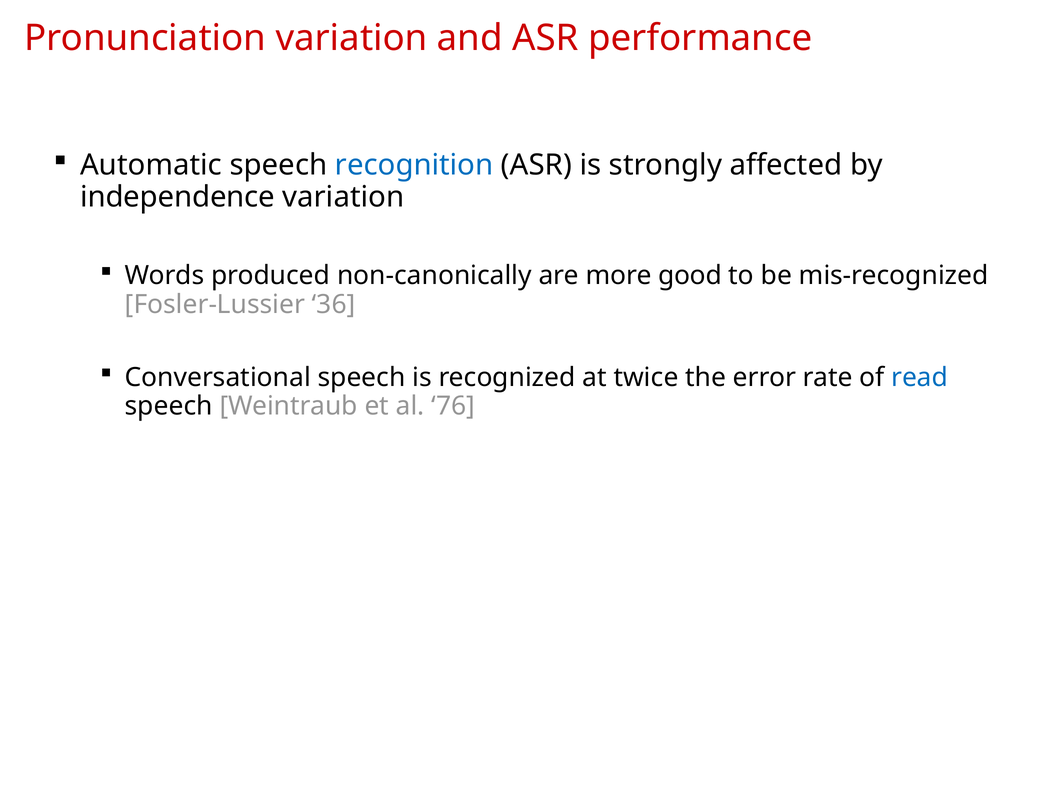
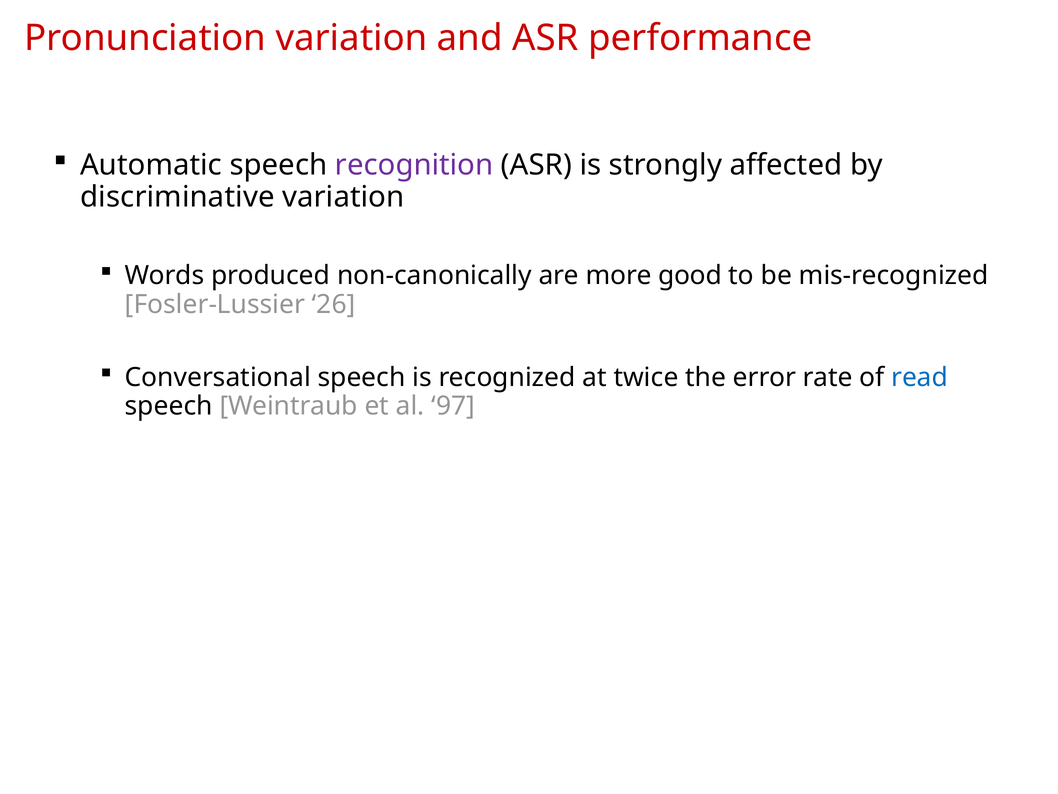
recognition colour: blue -> purple
independence: independence -> discriminative
36: 36 -> 26
76: 76 -> 97
